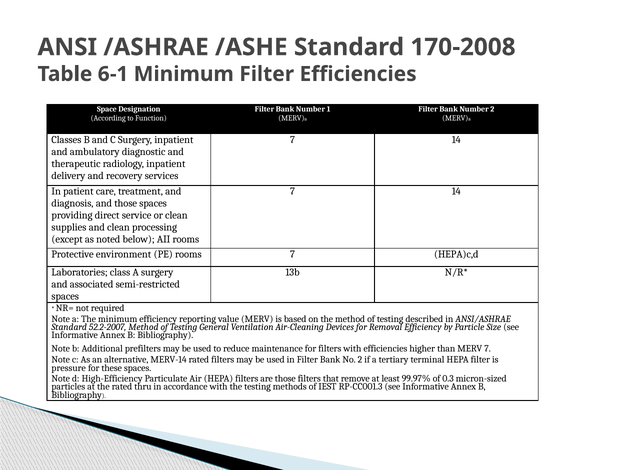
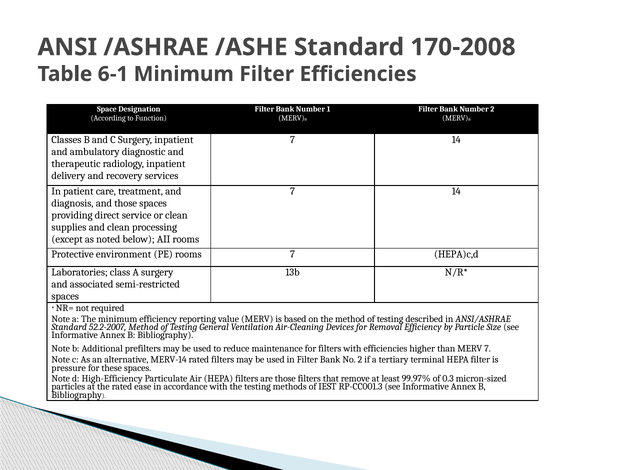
thru: thru -> ease
